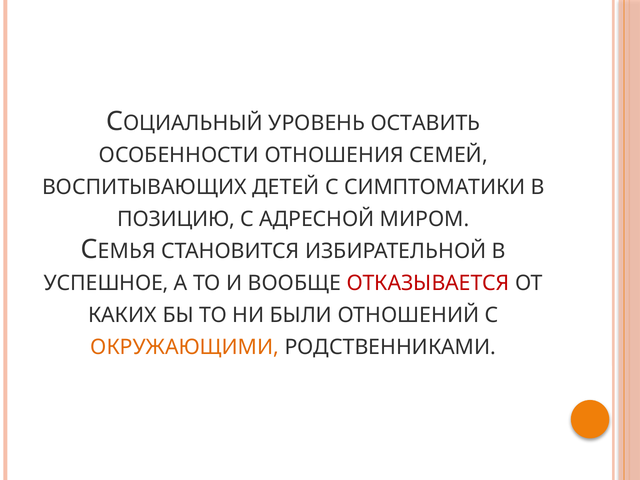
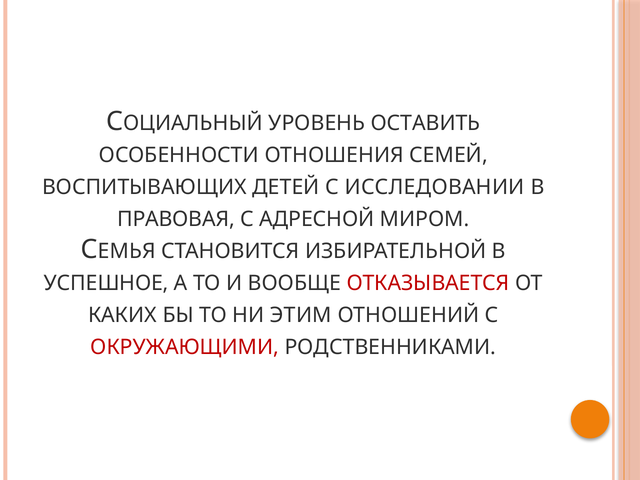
СИМПТОМАТИКИ: СИМПТОМАТИКИ -> ИССЛЕДОВАНИИ
ПОЗИЦИЮ: ПОЗИЦИЮ -> ПРАВОВАЯ
БЫЛИ: БЫЛИ -> ЭТИМ
ОКРУЖАЮЩИМИ colour: orange -> red
